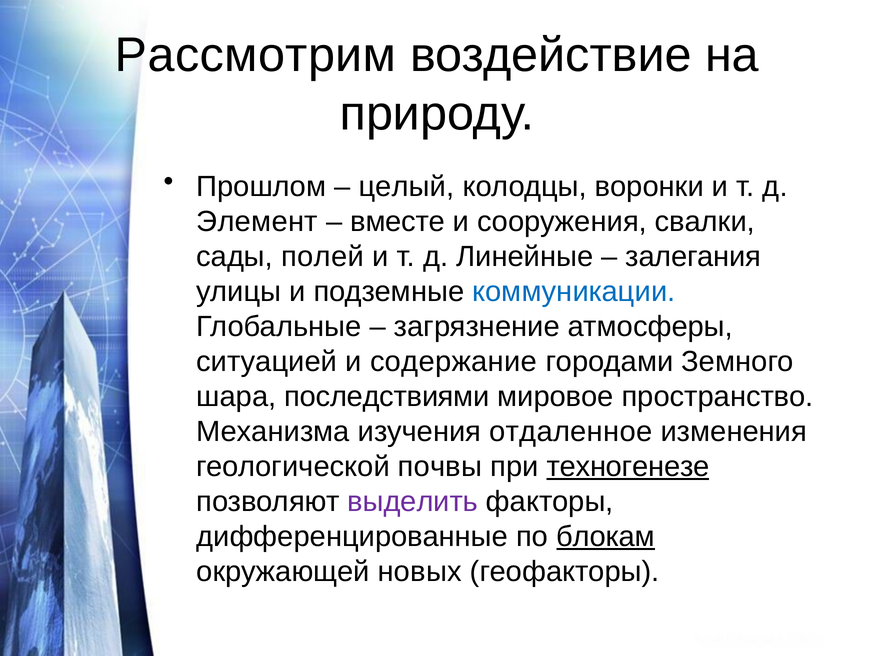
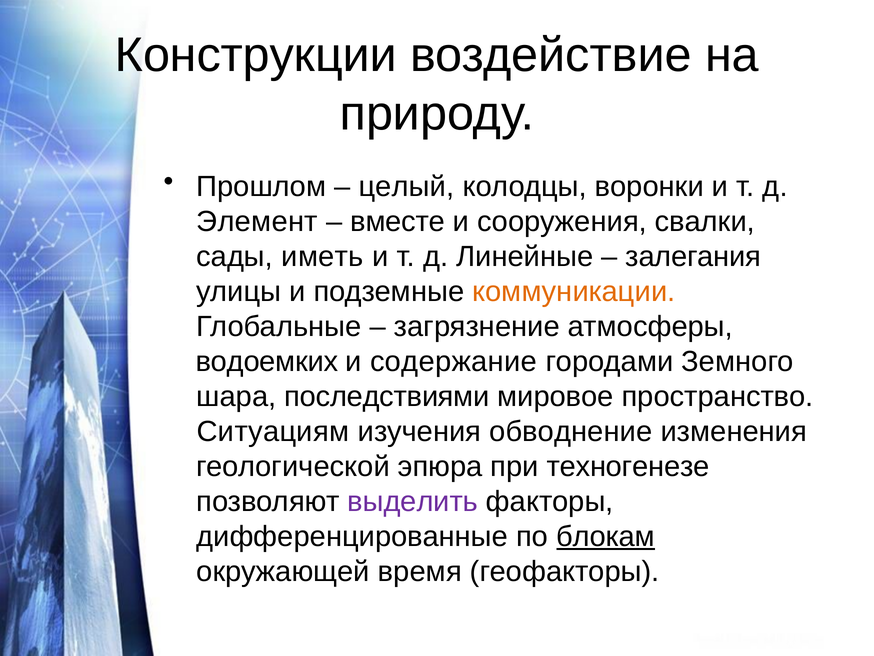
Рассмотрим: Рассмотрим -> Конструкции
полей: полей -> иметь
коммуникации colour: blue -> orange
ситуацией: ситуацией -> водоемких
Механизма: Механизма -> Ситуациям
отдаленное: отдаленное -> обводнение
почвы: почвы -> эпюра
техногенезе underline: present -> none
новых: новых -> время
